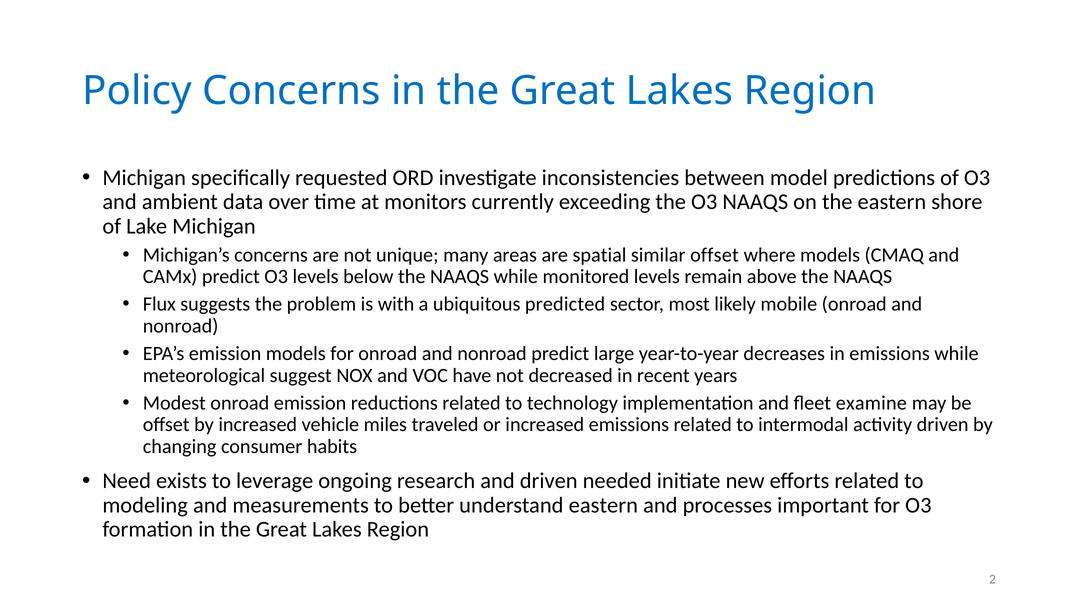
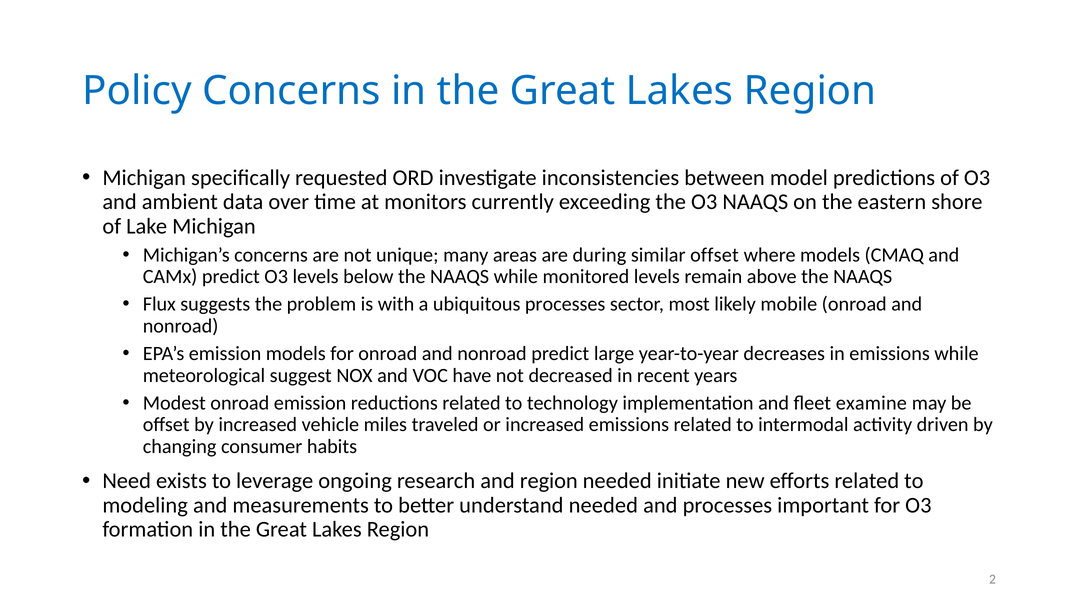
spatial: spatial -> during
ubiquitous predicted: predicted -> processes
and driven: driven -> region
understand eastern: eastern -> needed
